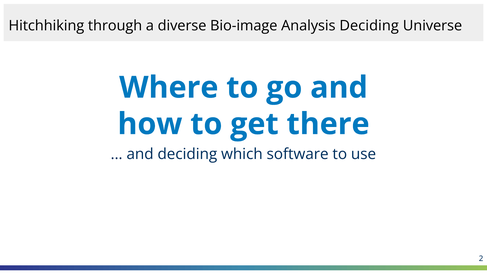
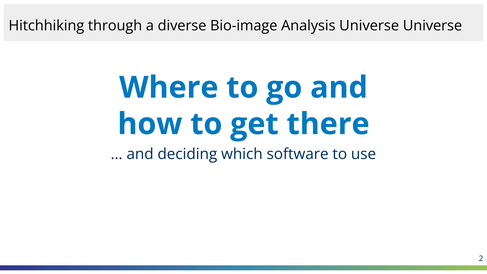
Analysis Deciding: Deciding -> Universe
